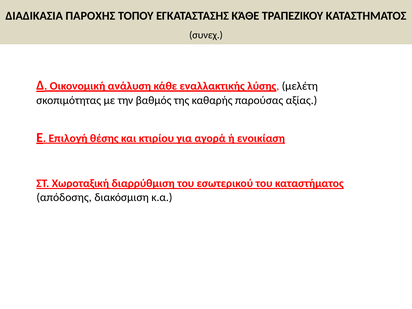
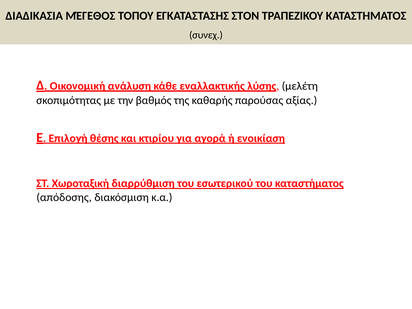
ΠΑΡΟΧΗΣ: ΠΑΡΟΧΗΣ -> ΜΈΓΕΘΟΣ
ΕΓΚΑΤΑΣΤΑΣΗΣ ΚΆΘΕ: ΚΆΘΕ -> ΣΤΟΝ
